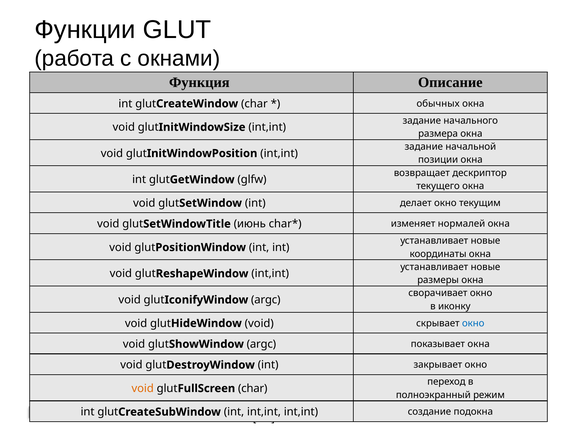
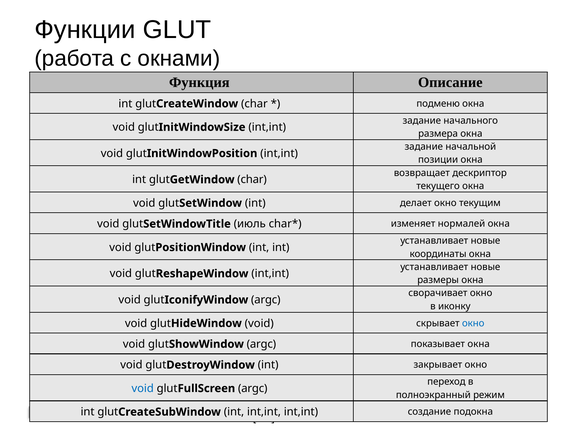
обычных: обычных -> подменю
glutGetWindow glfw: glfw -> char
июнь: июнь -> июль
void at (143, 388) colour: orange -> blue
glutFullScreen char: char -> argc
